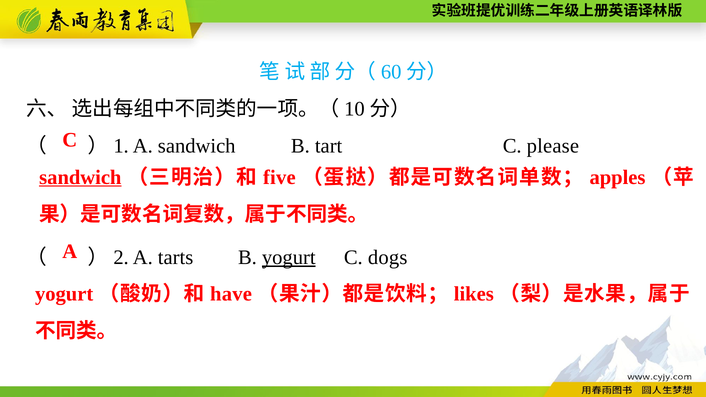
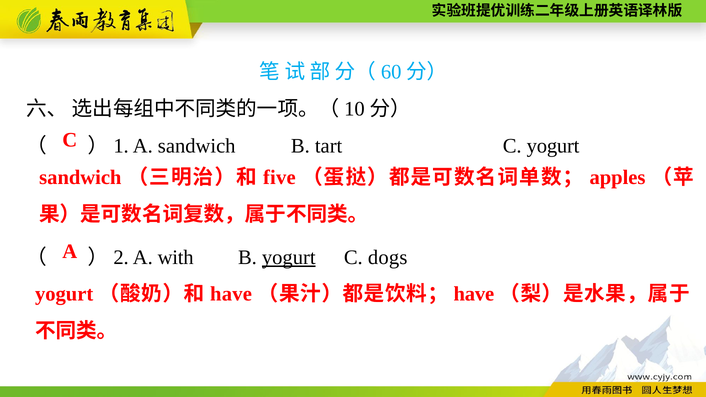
C please: please -> yogurt
sandwich at (80, 177) underline: present -> none
tarts: tarts -> with
likes at (474, 294): likes -> have
